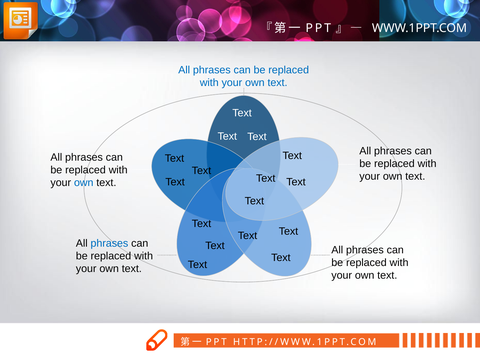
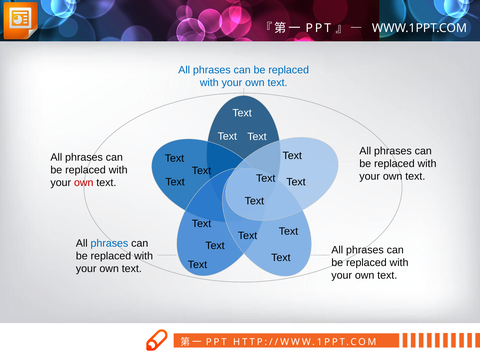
own at (84, 183) colour: blue -> red
